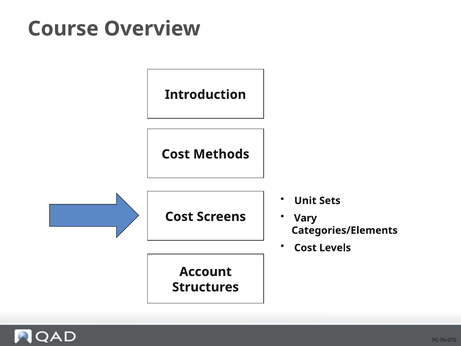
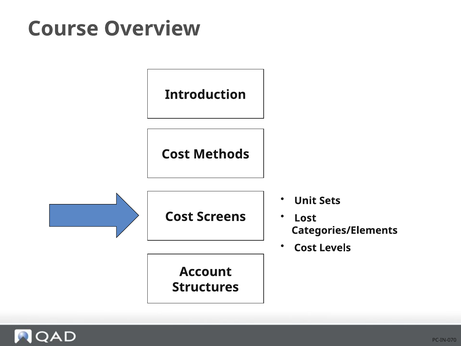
Vary: Vary -> Lost
